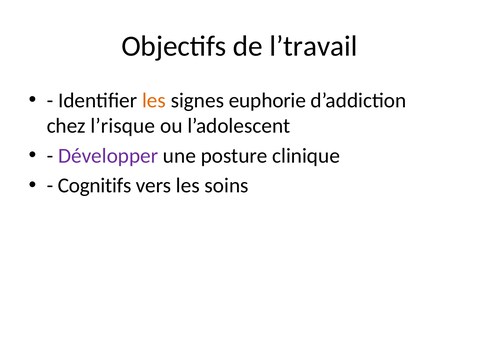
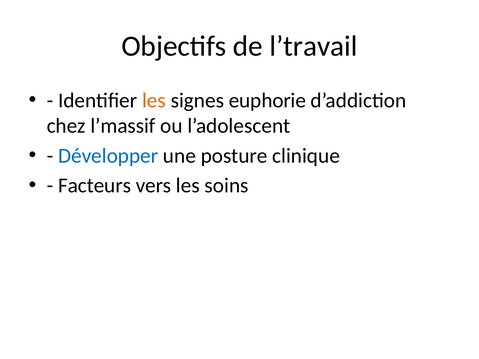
l’risque: l’risque -> l’massif
Développer colour: purple -> blue
Cognitifs: Cognitifs -> Facteurs
